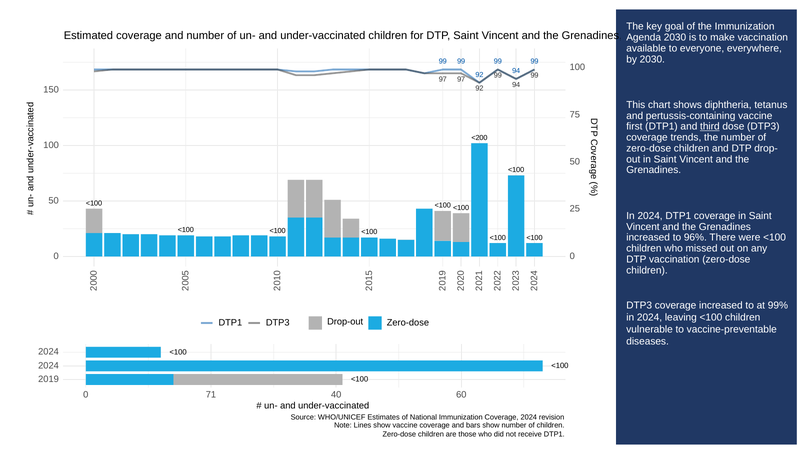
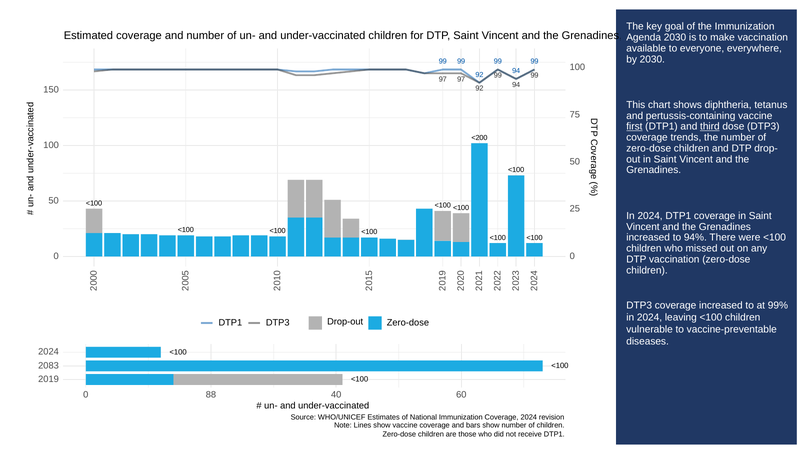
first underline: none -> present
96%: 96% -> 94%
2024 at (49, 365): 2024 -> 2083
71: 71 -> 88
